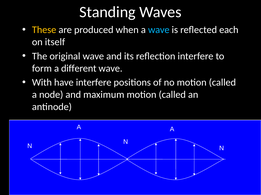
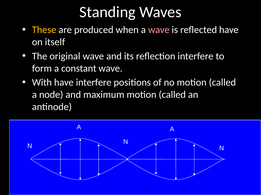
wave at (159, 30) colour: light blue -> pink
reflected each: each -> have
different: different -> constant
